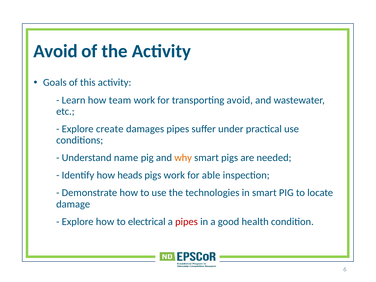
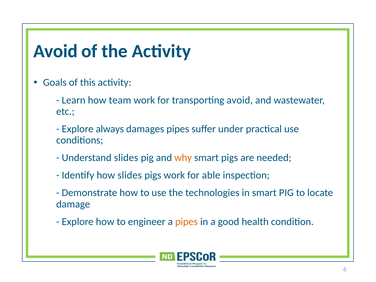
create: create -> always
Understand name: name -> slides
how heads: heads -> slides
electrical: electrical -> engineer
pipes at (186, 222) colour: red -> orange
